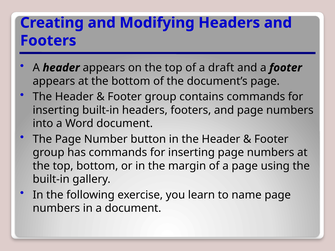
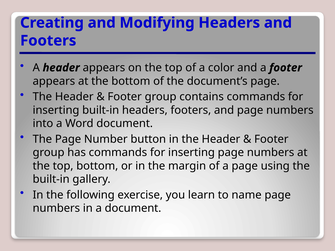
draft: draft -> color
